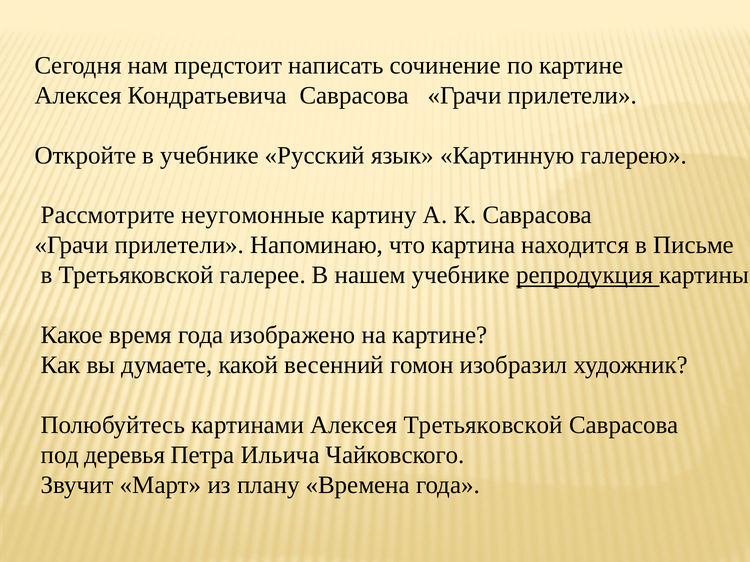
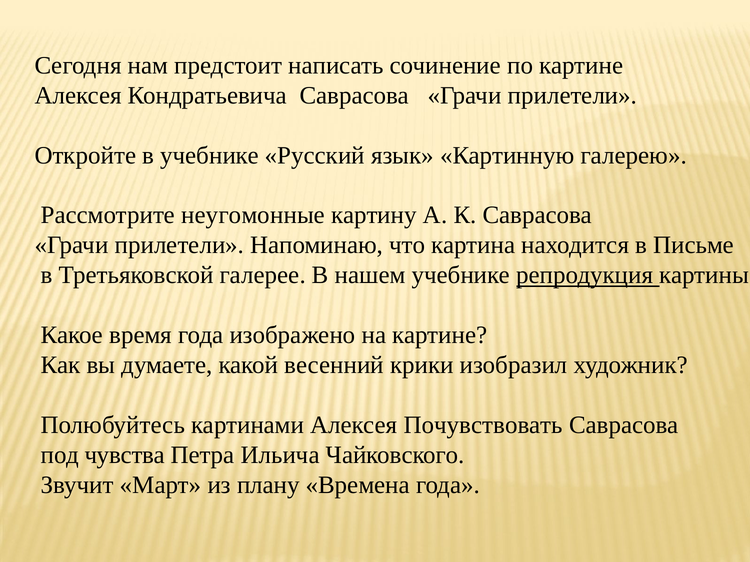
гомон: гомон -> крики
Алексея Третьяковской: Третьяковской -> Почувствовать
деревья: деревья -> чувства
